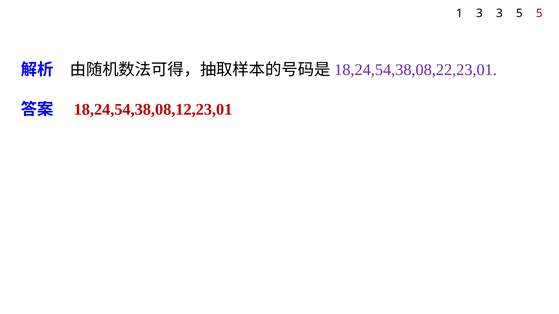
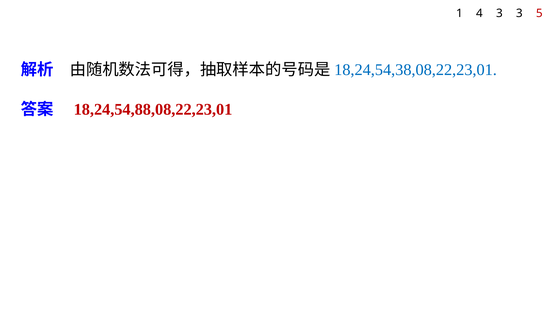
1 3: 3 -> 4
3 5: 5 -> 3
18,24,54,38,08,22,23,01 colour: purple -> blue
18,24,54,38,08,12,23,01: 18,24,54,38,08,12,23,01 -> 18,24,54,88,08,22,23,01
